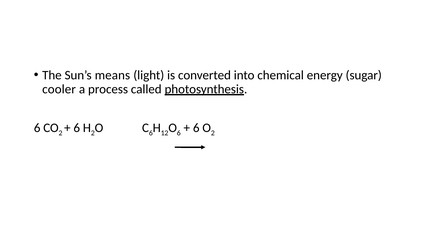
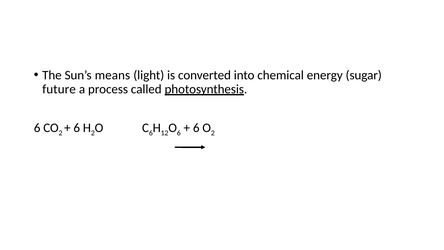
cooler: cooler -> future
